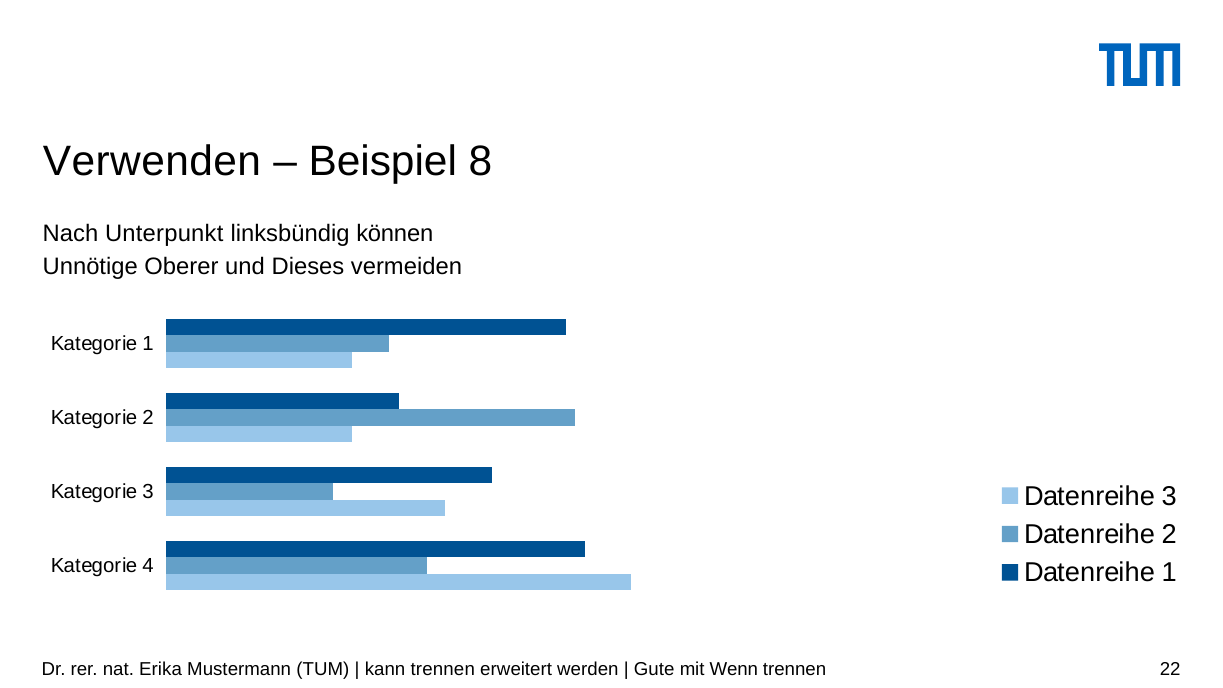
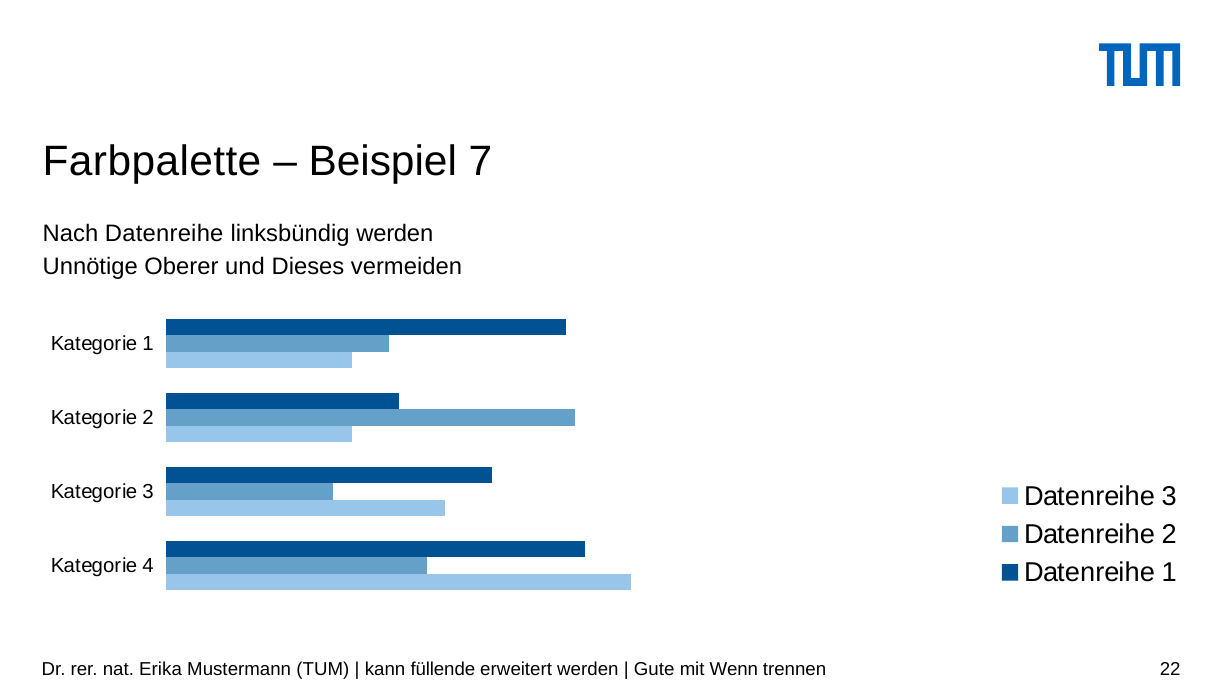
Verwenden: Verwenden -> Farbpalette
8: 8 -> 7
Nach Unterpunkt: Unterpunkt -> Datenreihe
linksbündig können: können -> werden
kann trennen: trennen -> füllende
